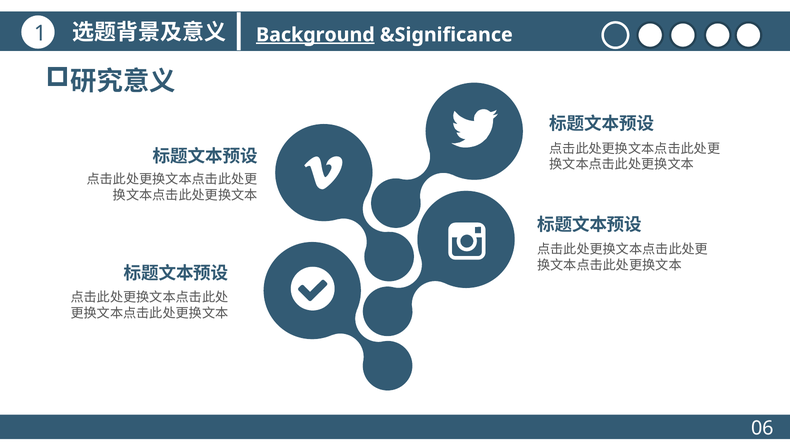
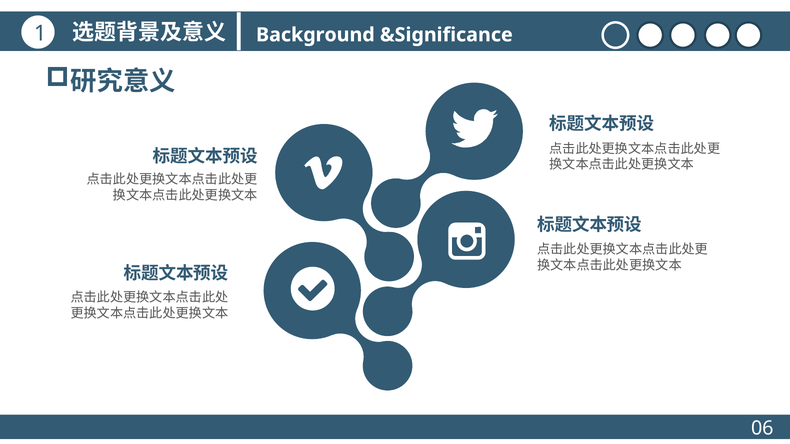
Background underline: present -> none
